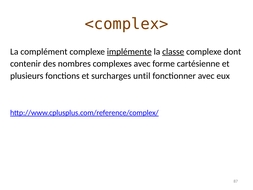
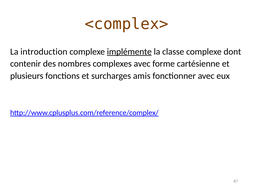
complément: complément -> introduction
classe underline: present -> none
until: until -> amis
